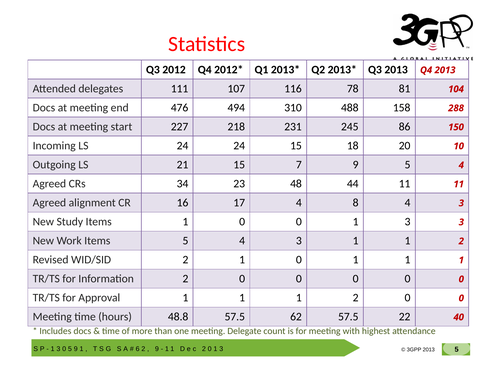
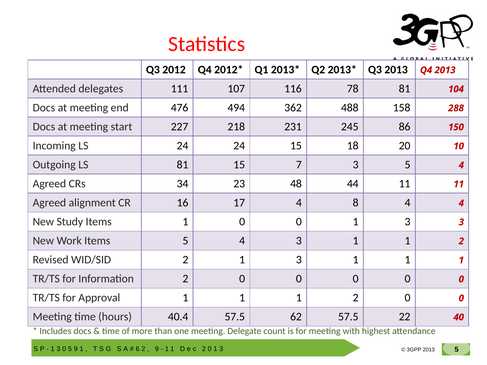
310: 310 -> 362
LS 21: 21 -> 81
7 9: 9 -> 3
8 4 3: 3 -> 4
2 1 0: 0 -> 3
48.8: 48.8 -> 40.4
